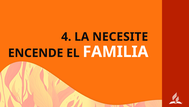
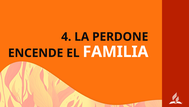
NECESITE: NECESITE -> PERDONE
